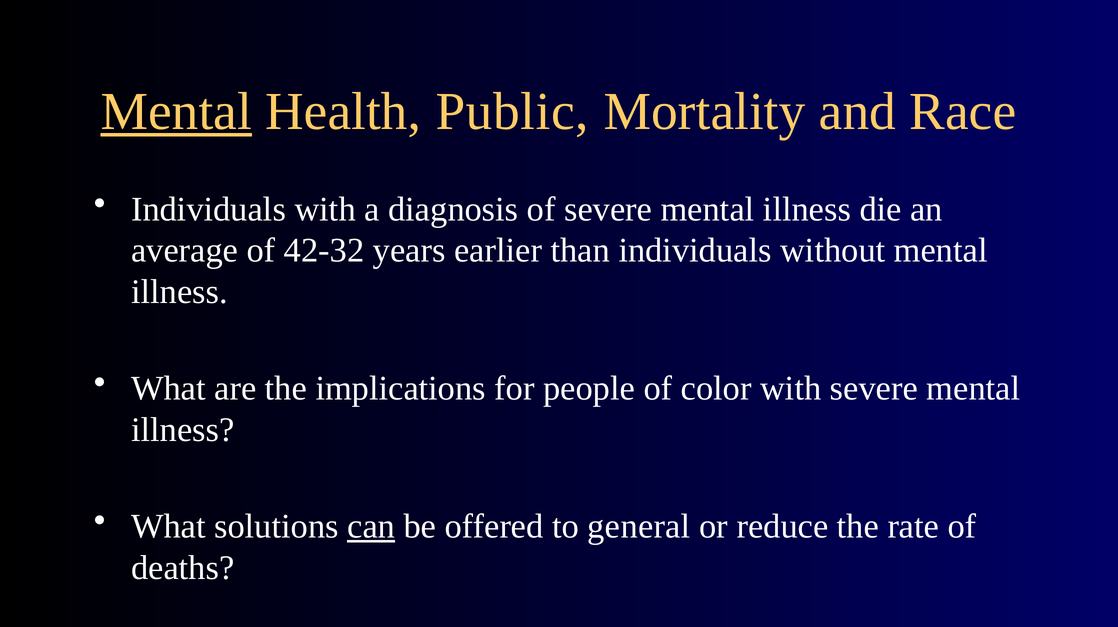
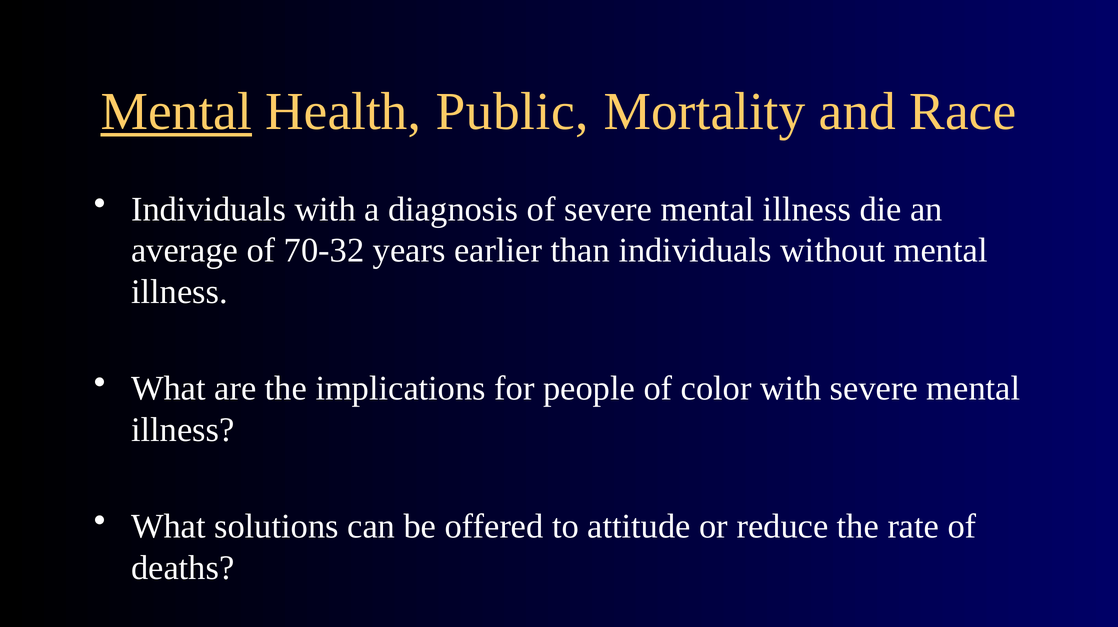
42-32: 42-32 -> 70-32
can underline: present -> none
general: general -> attitude
